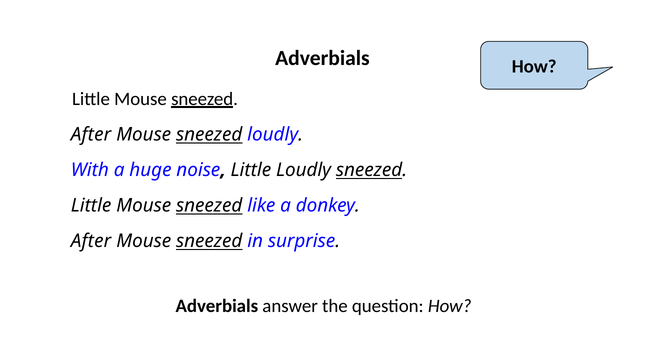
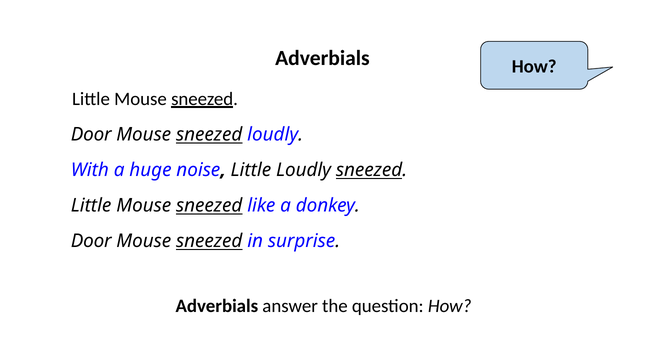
After at (91, 134): After -> Door
After at (91, 241): After -> Door
